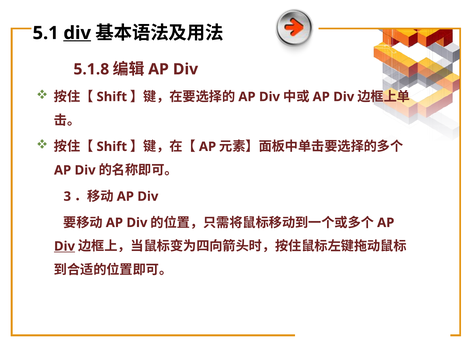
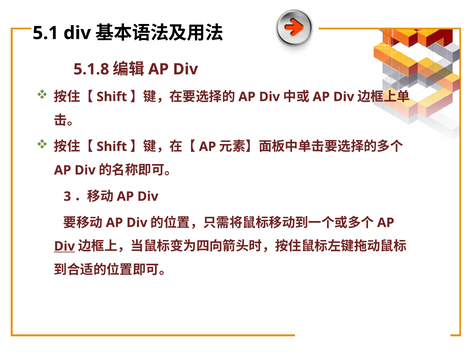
div at (77, 33) underline: present -> none
